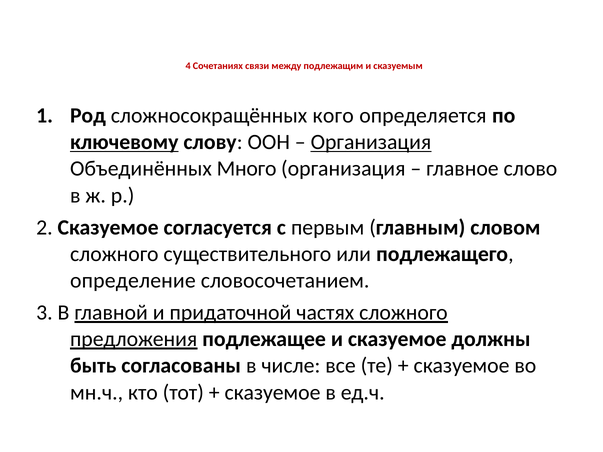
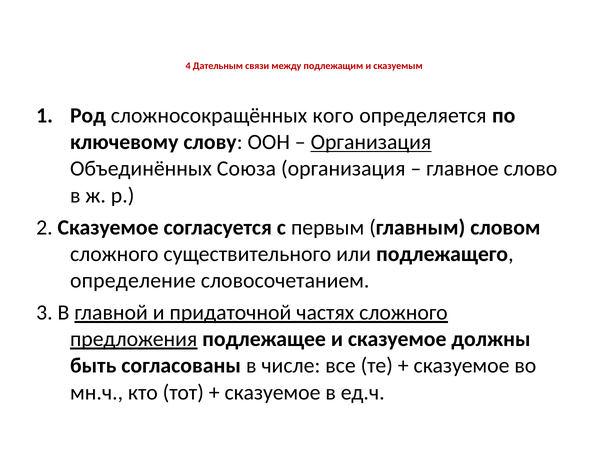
Сочетаниях: Сочетаниях -> Дательным
ключевому underline: present -> none
Много: Много -> Союза
